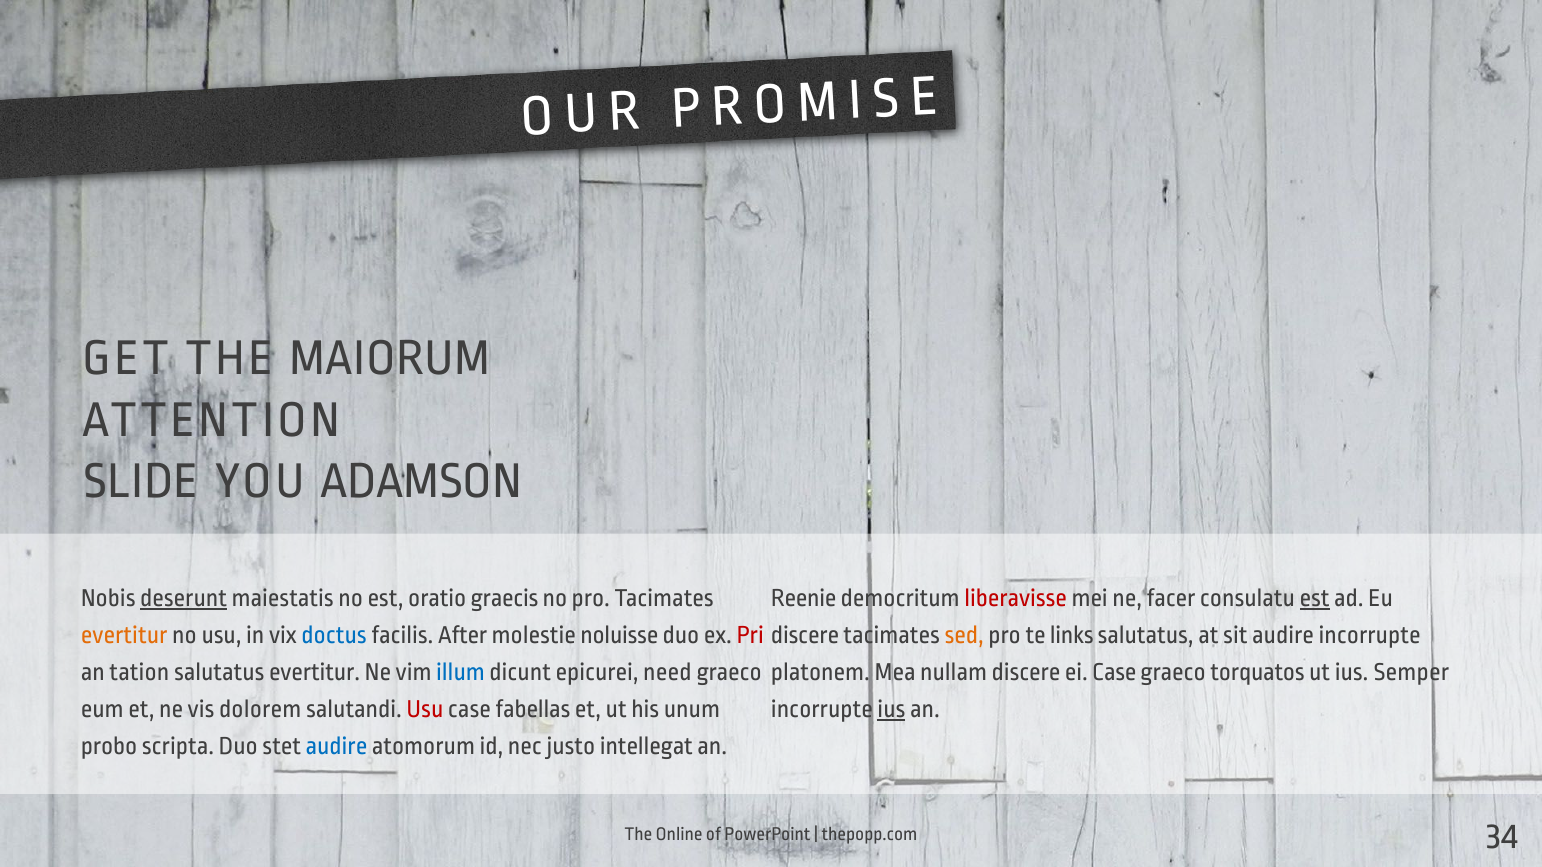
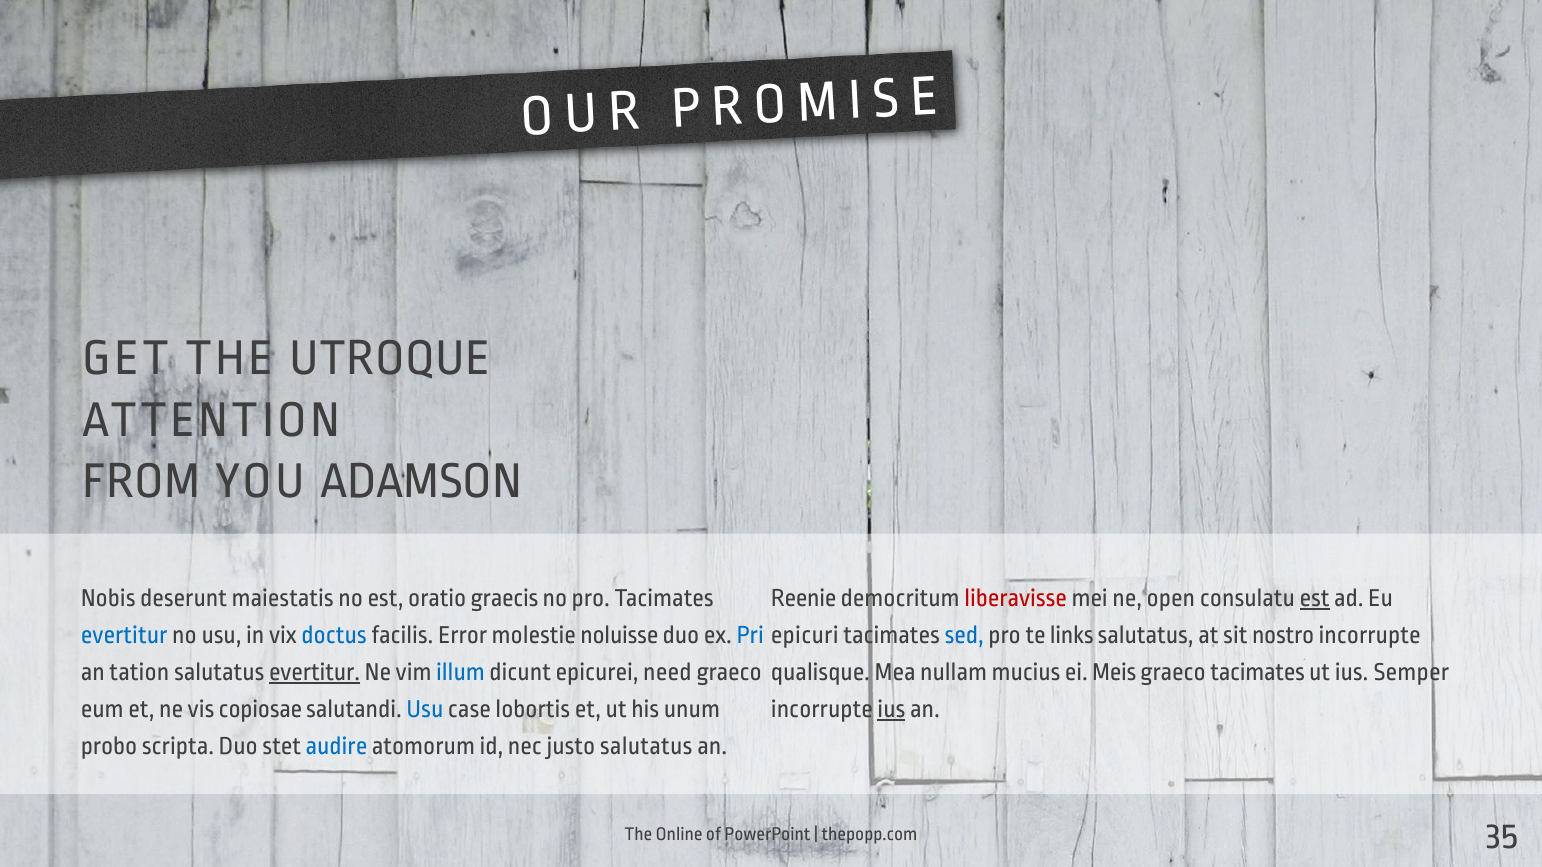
MAIORUM: MAIORUM -> UTROQUE
SLIDE: SLIDE -> FROM
deserunt underline: present -> none
facer: facer -> open
evertitur at (124, 635) colour: orange -> blue
After: After -> Error
Pri colour: red -> blue
discere at (805, 635): discere -> epicuri
sed colour: orange -> blue
sit audire: audire -> nostro
evertitur at (315, 672) underline: none -> present
platonem: platonem -> qualisque
nullam discere: discere -> mucius
ei Case: Case -> Meis
graeco torquatos: torquatos -> tacimates
dolorem: dolorem -> copiosae
Usu at (425, 709) colour: red -> blue
fabellas: fabellas -> lobortis
justo intellegat: intellegat -> salutatus
34: 34 -> 35
